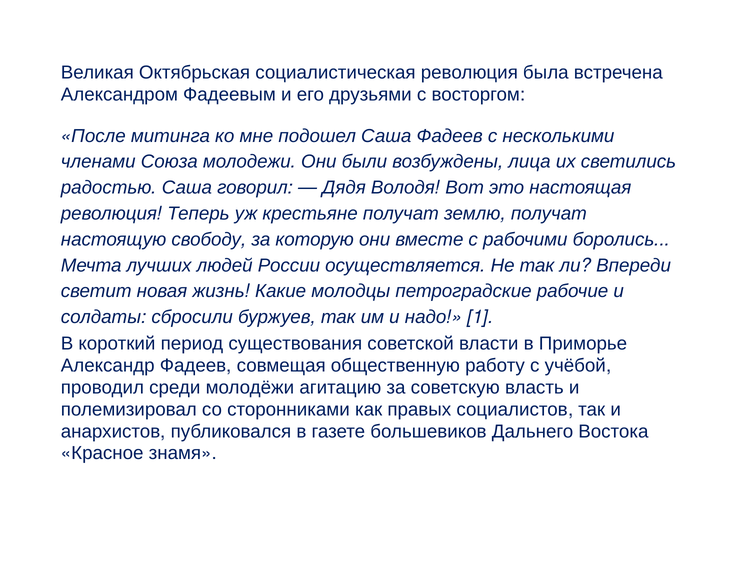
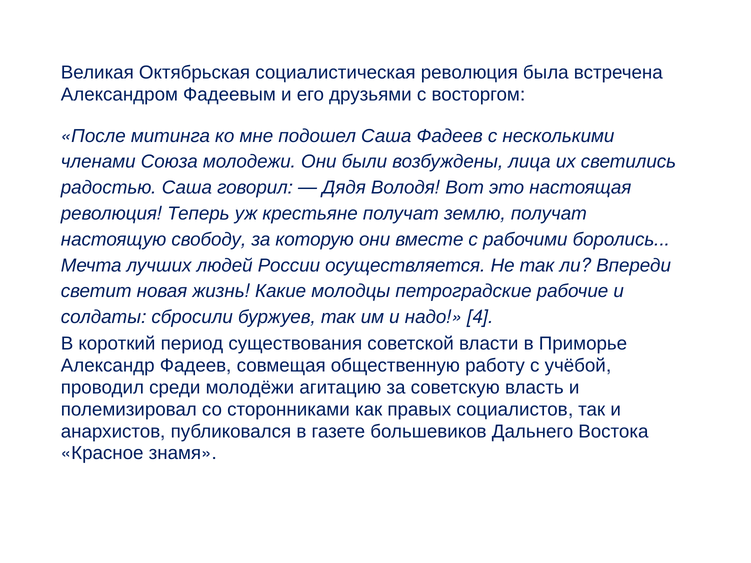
1: 1 -> 4
